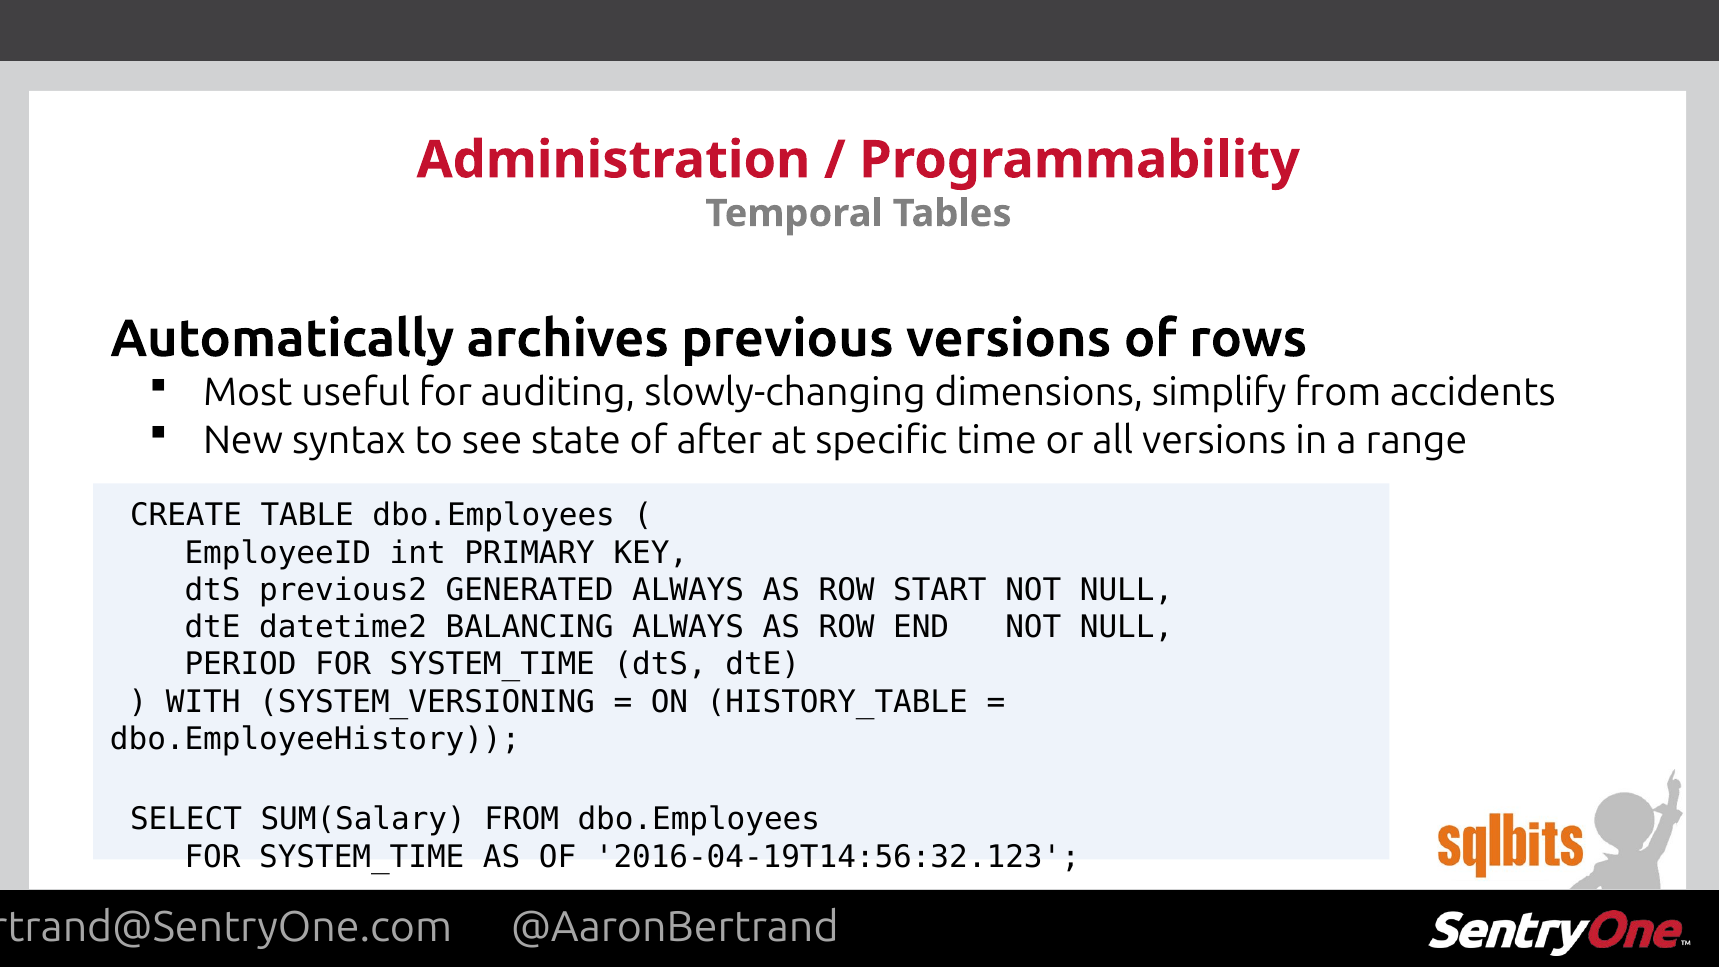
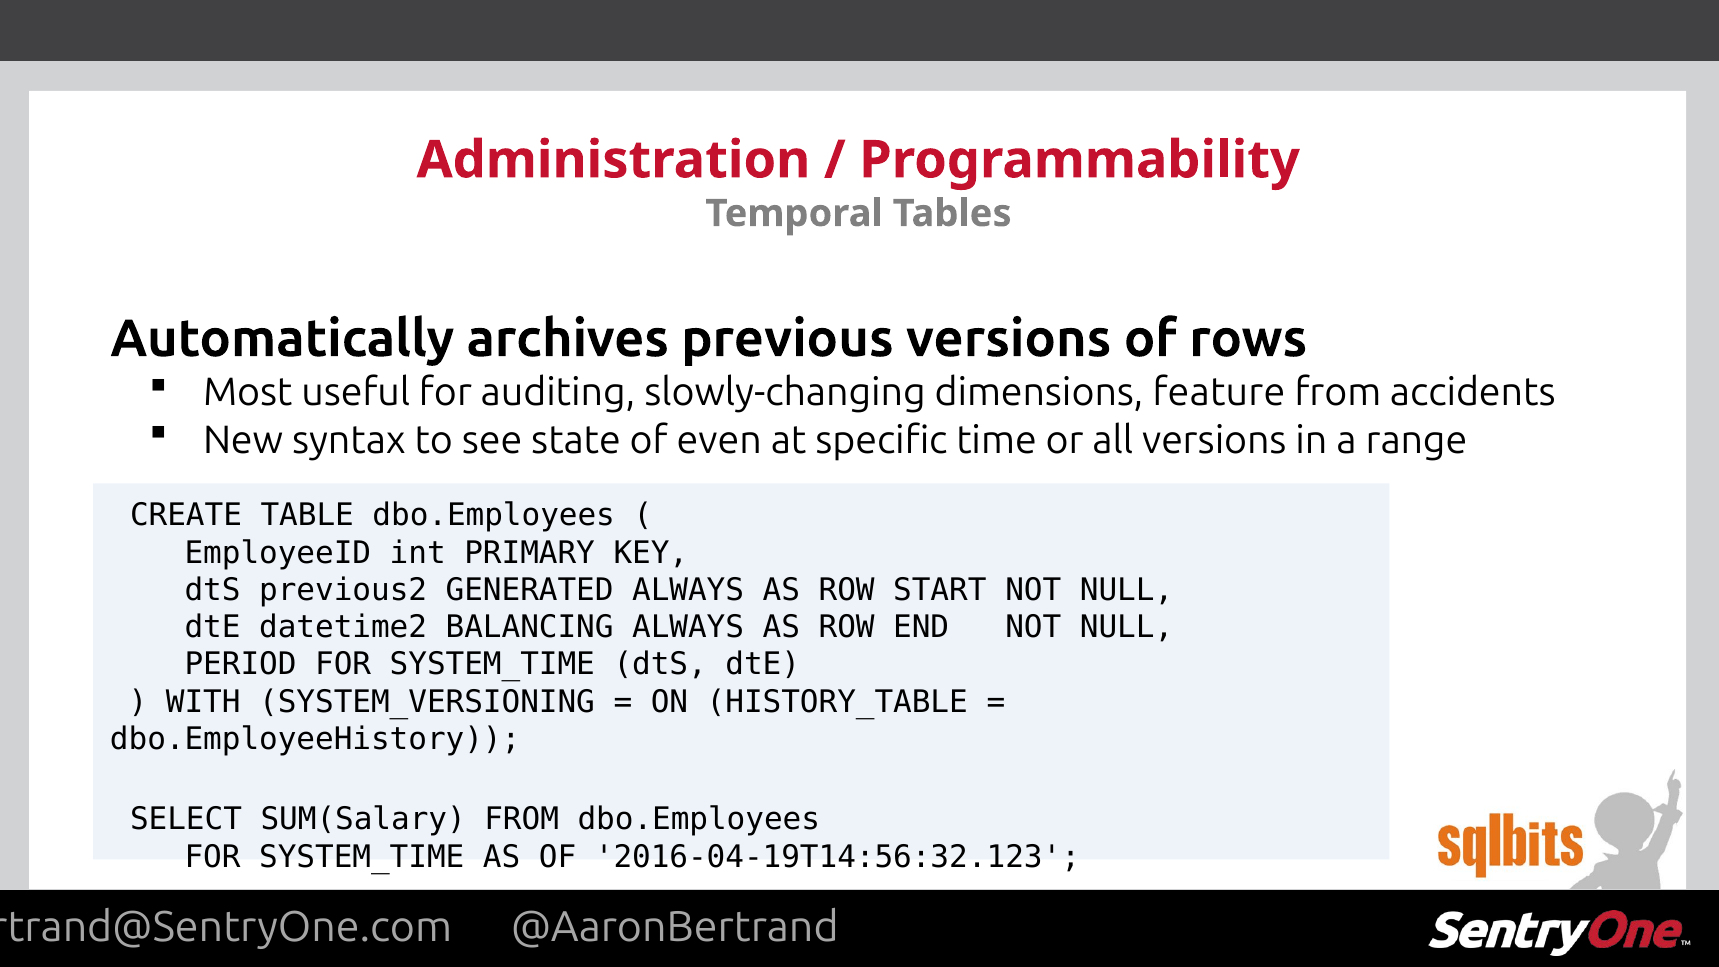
simplify: simplify -> feature
after: after -> even
